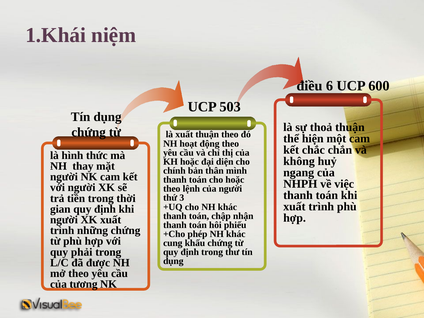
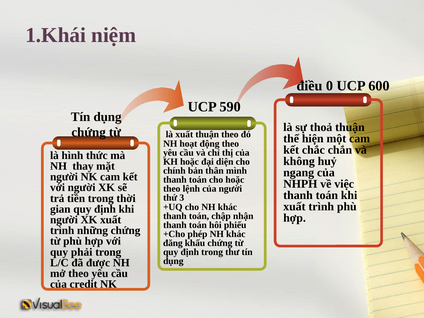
6: 6 -> 0
503: 503 -> 590
cung: cung -> đăng
tương: tương -> credit
